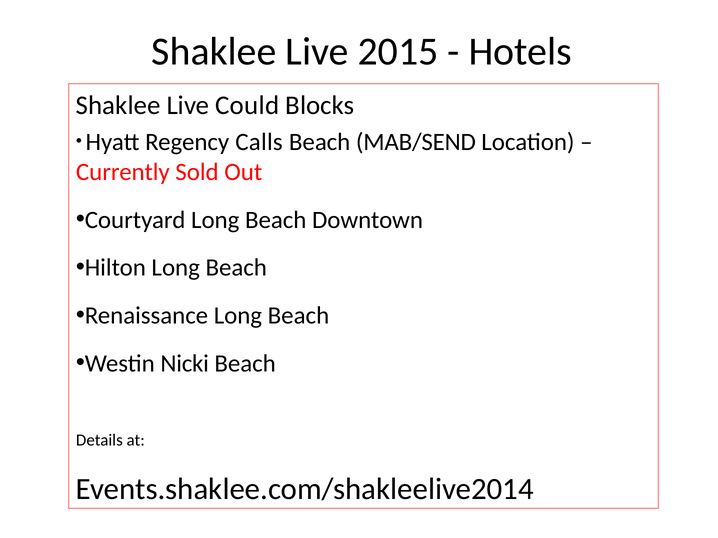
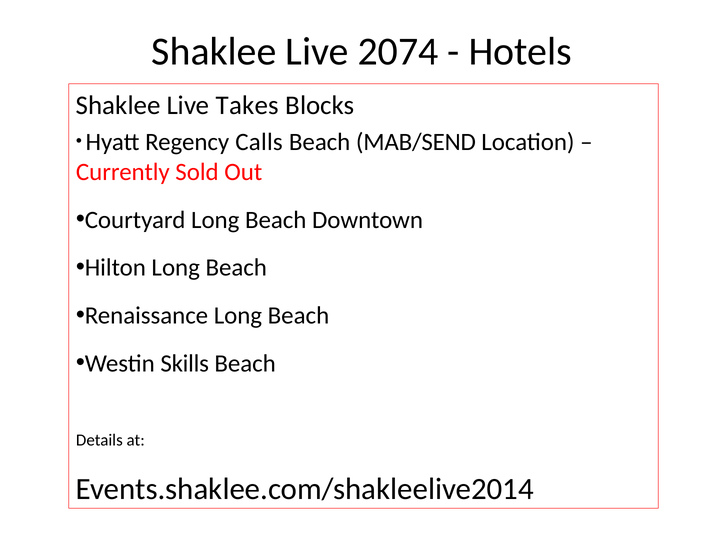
2015: 2015 -> 2074
Could: Could -> Takes
Nicki: Nicki -> Skills
